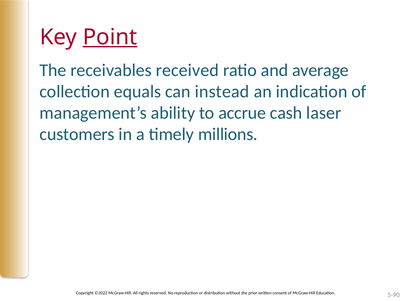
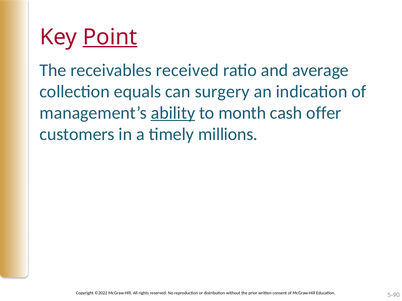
instead: instead -> surgery
ability underline: none -> present
accrue: accrue -> month
laser: laser -> offer
